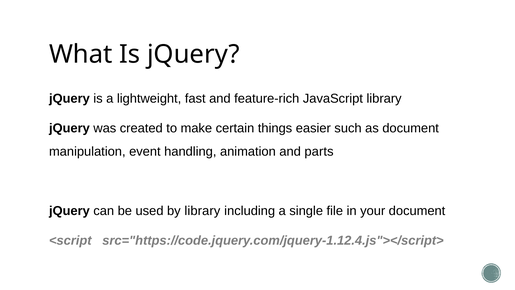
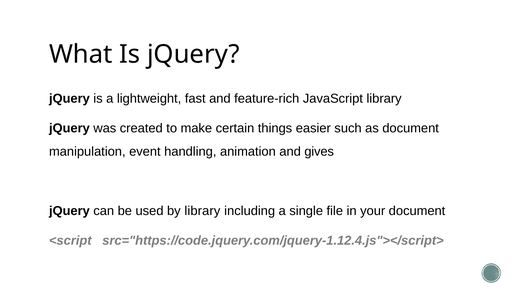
parts: parts -> gives
